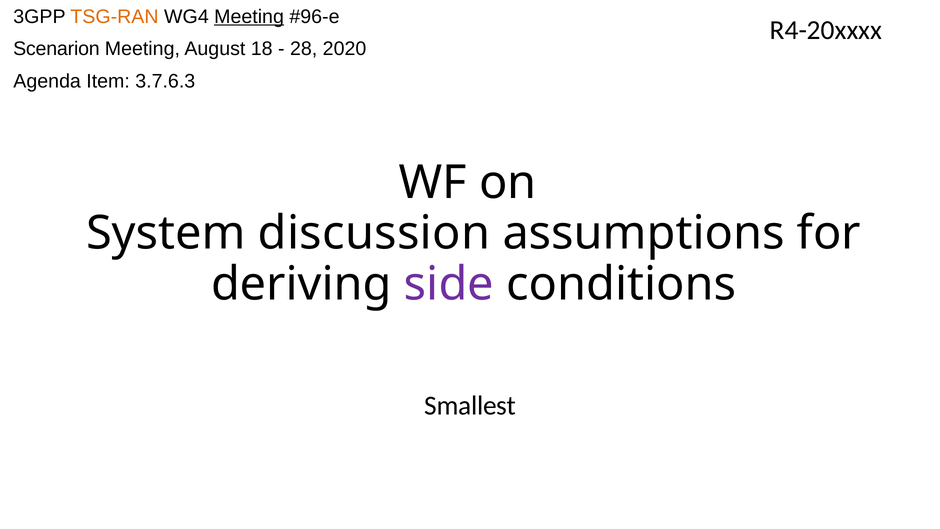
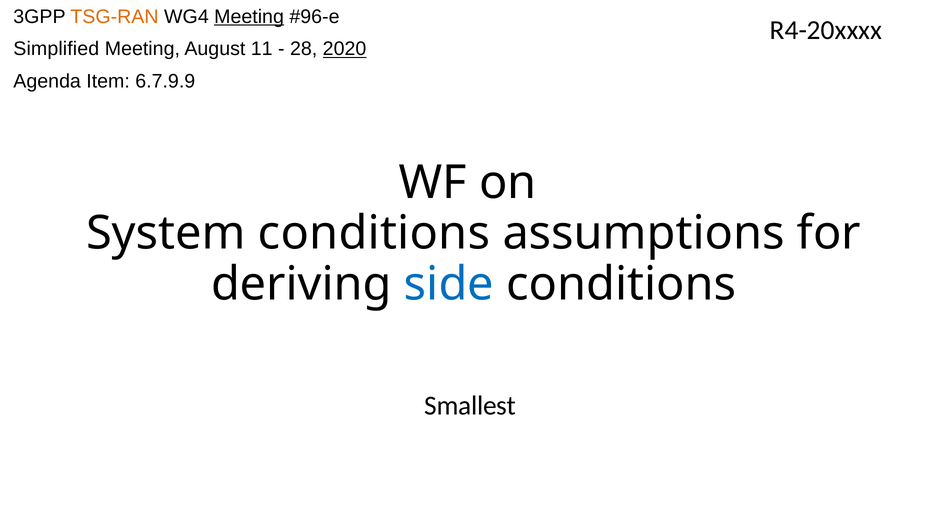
Scenarion: Scenarion -> Simplified
18: 18 -> 11
2020 underline: none -> present
3.7.6.3: 3.7.6.3 -> 6.7.9.9
System discussion: discussion -> conditions
side colour: purple -> blue
